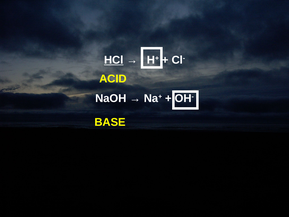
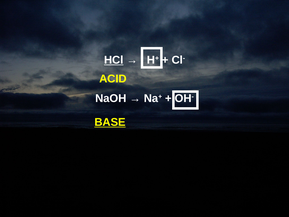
BASE underline: none -> present
